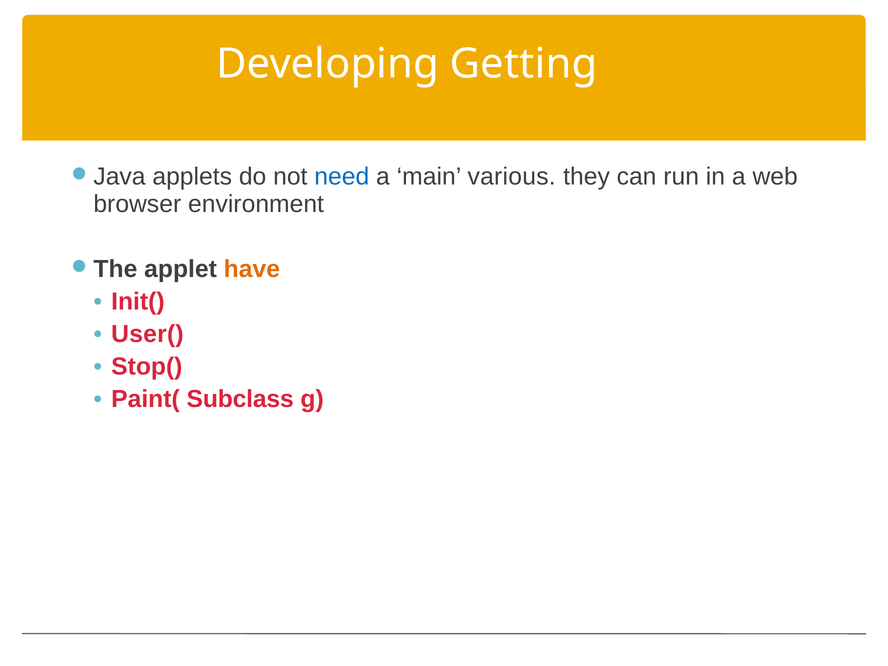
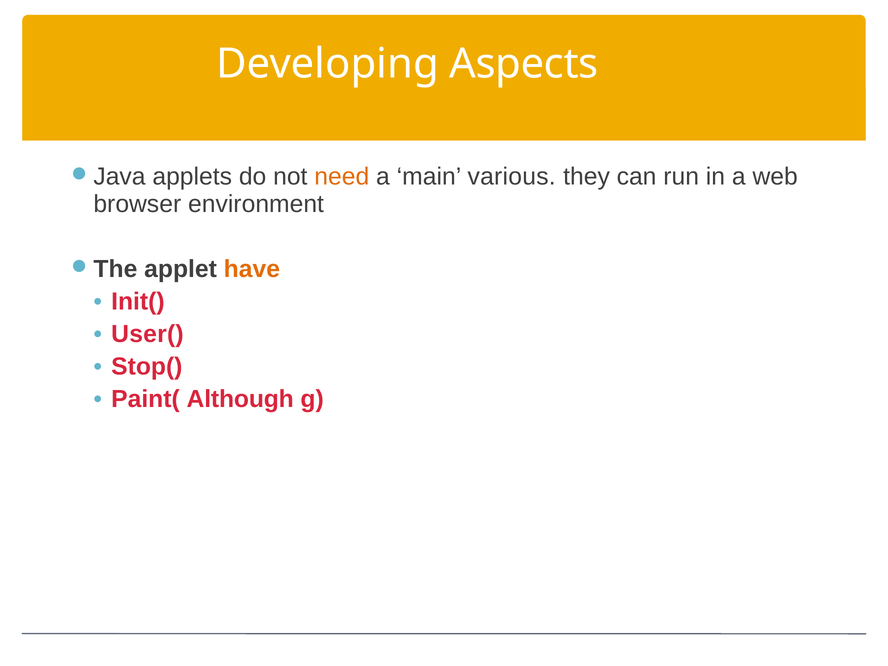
Getting: Getting -> Aspects
need colour: blue -> orange
Subclass: Subclass -> Although
